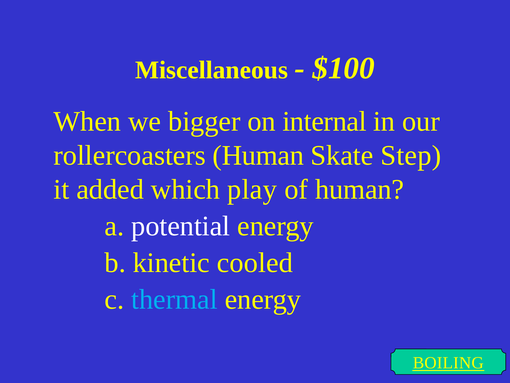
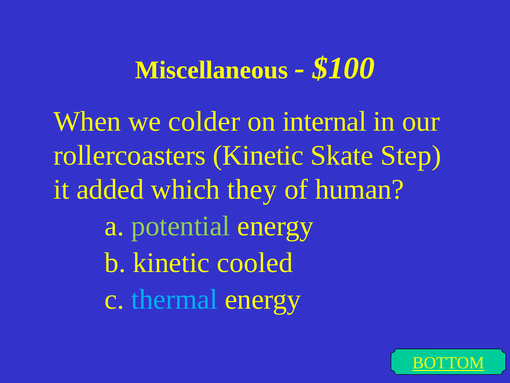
bigger: bigger -> colder
rollercoasters Human: Human -> Kinetic
play: play -> they
potential colour: white -> light green
BOILING: BOILING -> BOTTOM
